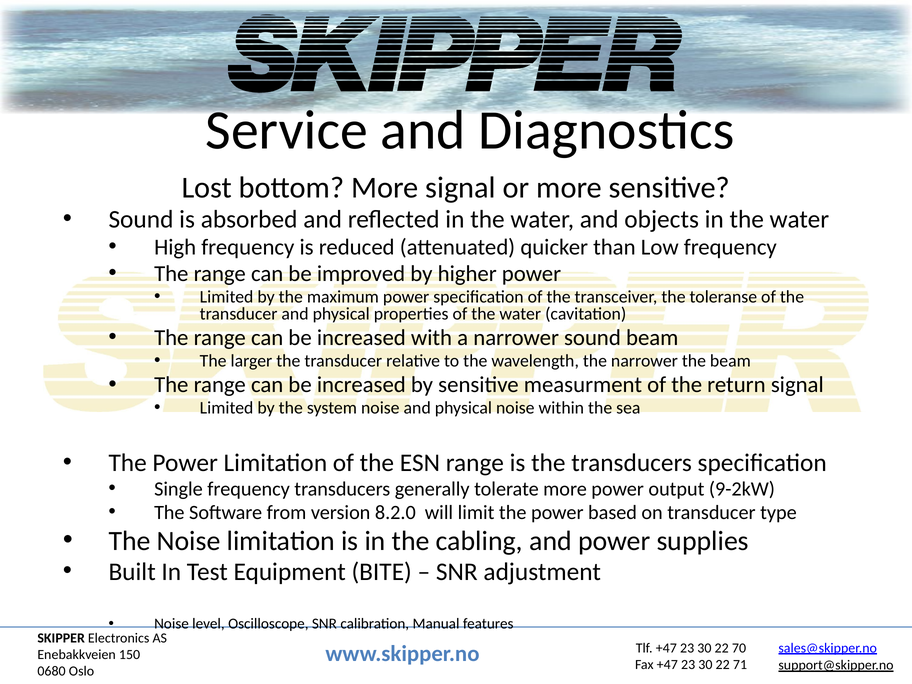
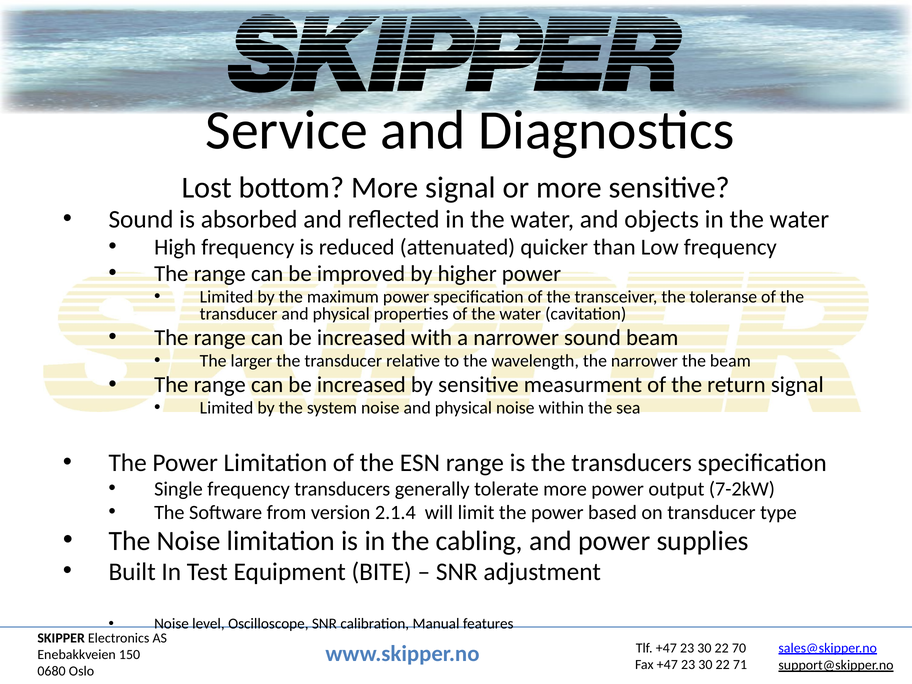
9-2kW: 9-2kW -> 7-2kW
8.2.0: 8.2.0 -> 2.1.4
